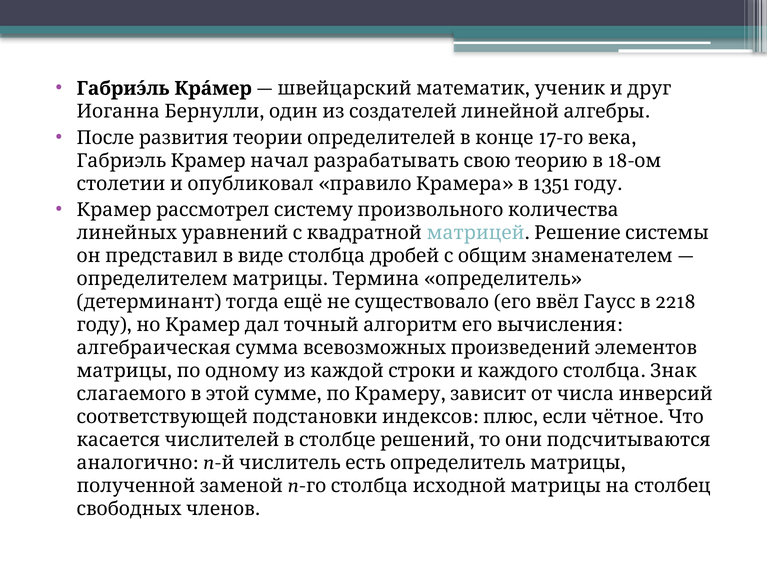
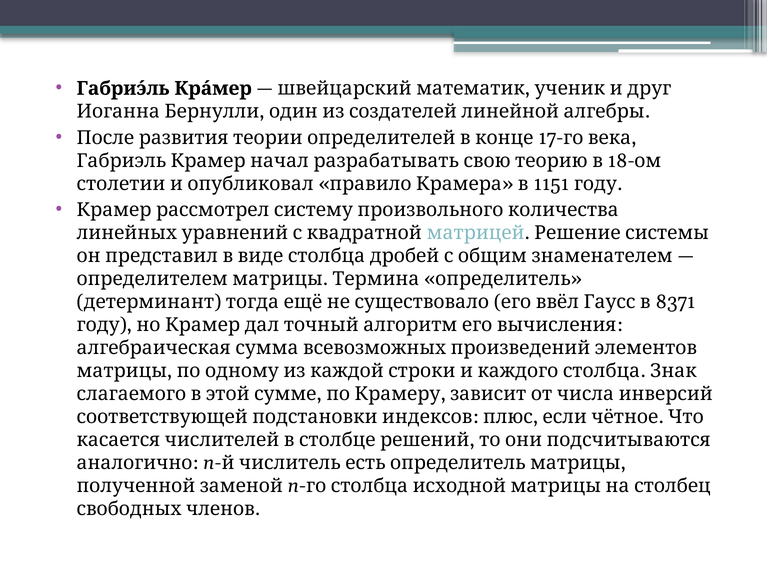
1351: 1351 -> 1151
2218: 2218 -> 8371
